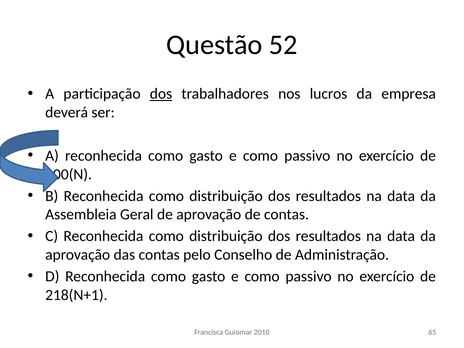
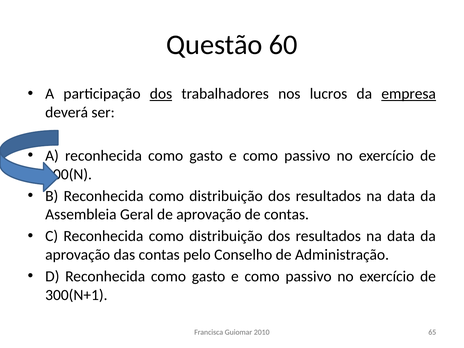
52: 52 -> 60
empresa underline: none -> present
218(N+1: 218(N+1 -> 300(N+1
